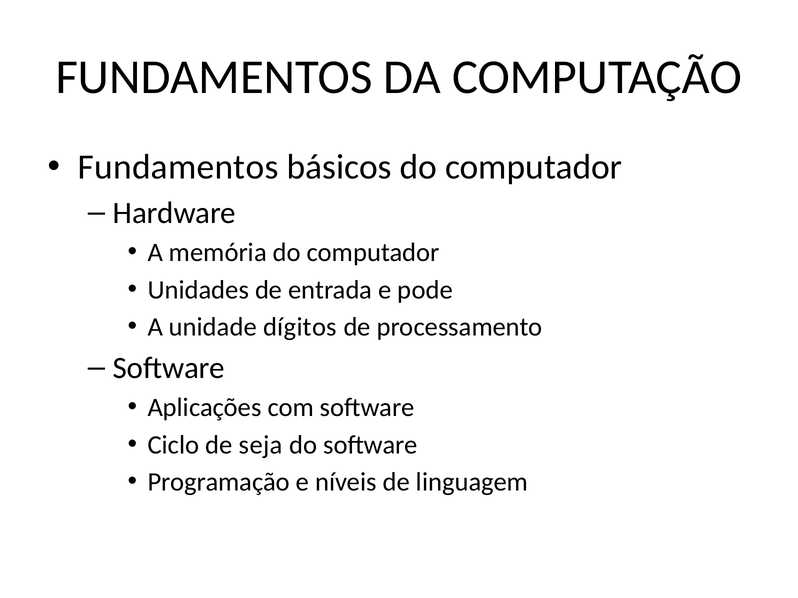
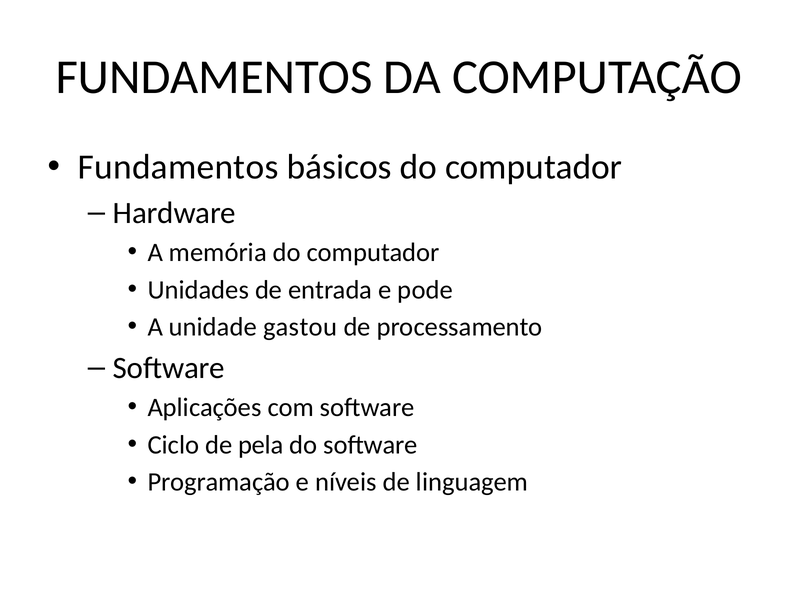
dígitos: dígitos -> gastou
seja: seja -> pela
